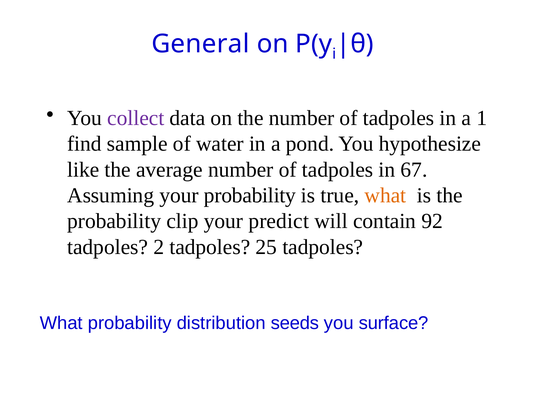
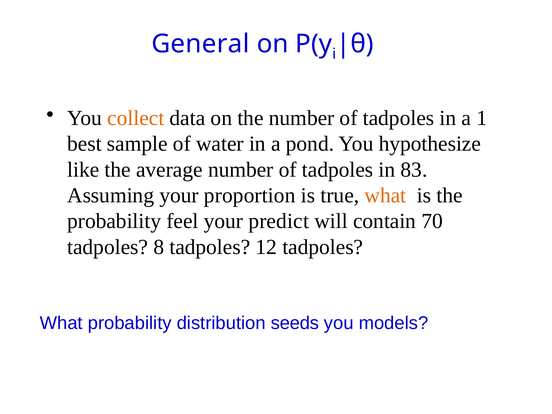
collect colour: purple -> orange
find: find -> best
67: 67 -> 83
your probability: probability -> proportion
clip: clip -> feel
92: 92 -> 70
2: 2 -> 8
25: 25 -> 12
surface: surface -> models
